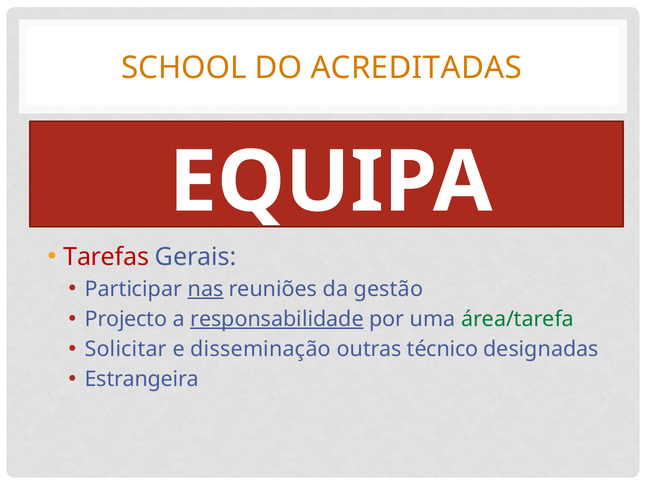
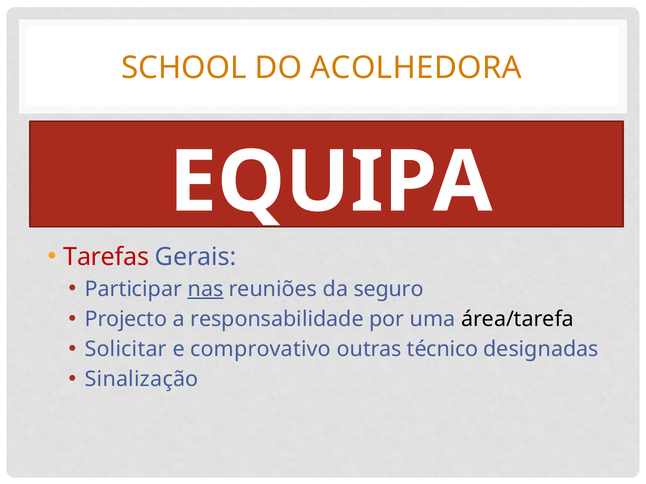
ACREDITADAS: ACREDITADAS -> ACOLHEDORA
gestão: gestão -> seguro
responsabilidade underline: present -> none
área/tarefa colour: green -> black
disseminação: disseminação -> comprovativo
Estrangeira: Estrangeira -> Sinalização
